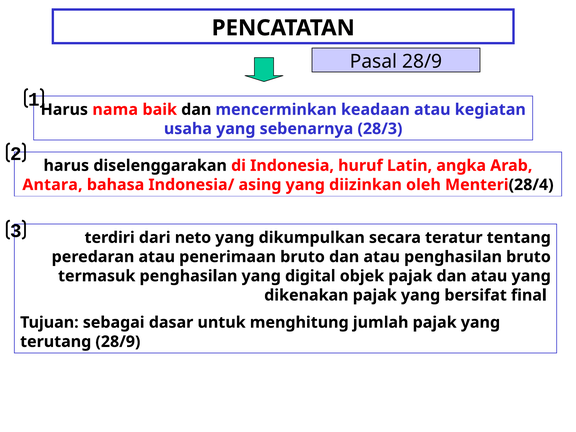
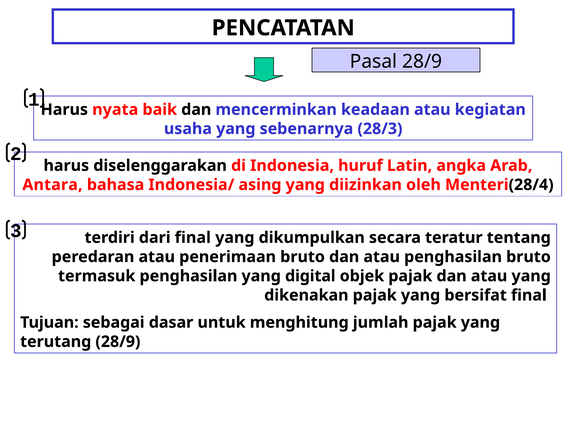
nama: nama -> nyata
dari neto: neto -> final
